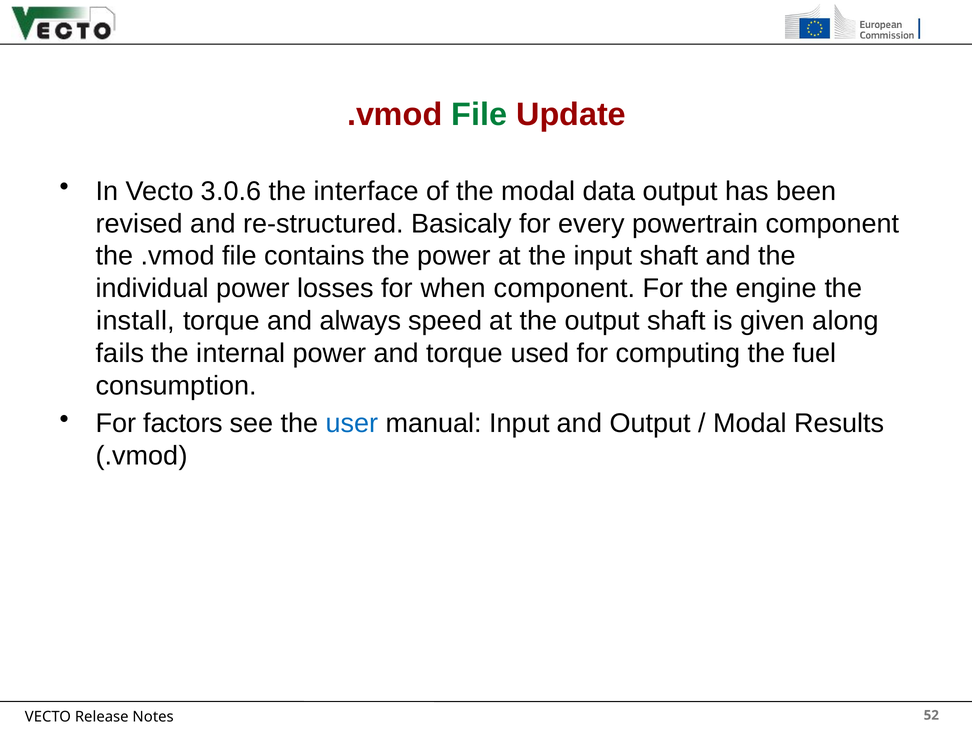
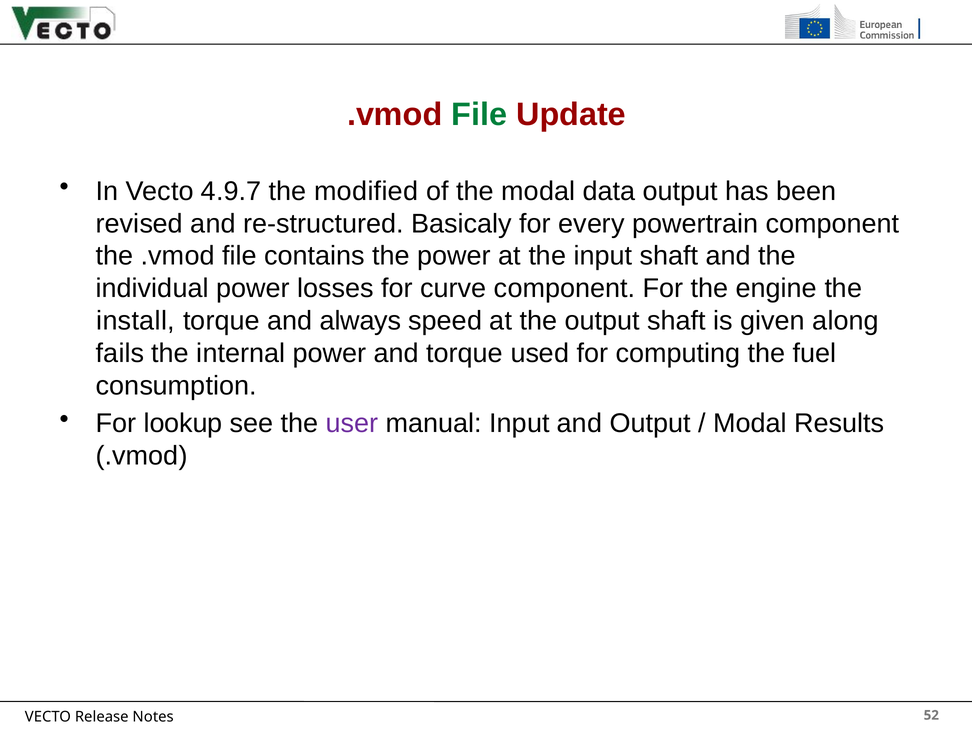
3.0.6: 3.0.6 -> 4.9.7
interface: interface -> modified
when: when -> curve
factors: factors -> lookup
user colour: blue -> purple
